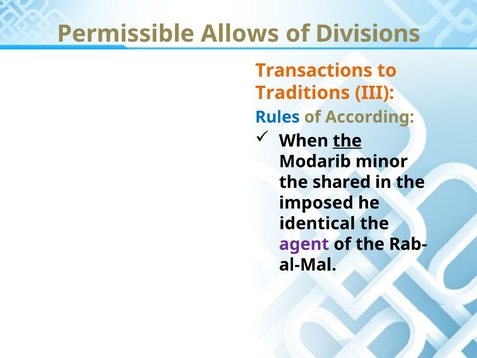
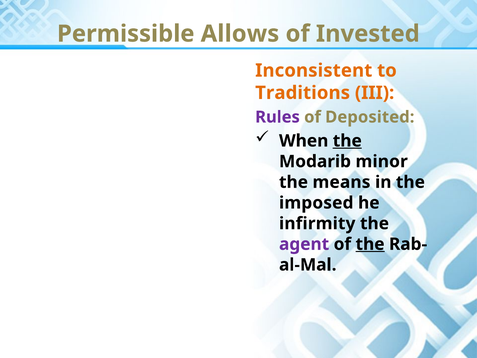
Divisions: Divisions -> Invested
Transactions: Transactions -> Inconsistent
Rules colour: blue -> purple
According: According -> Deposited
shared: shared -> means
identical: identical -> infirmity
the at (370, 244) underline: none -> present
